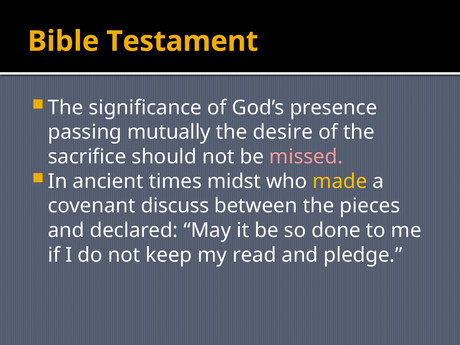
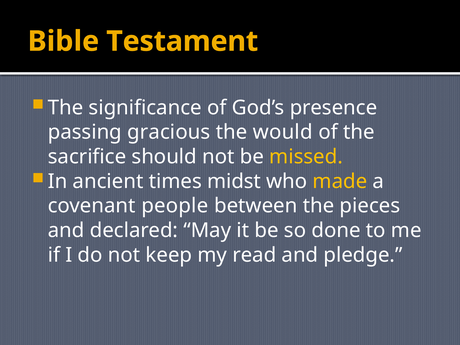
mutually: mutually -> gracious
desire: desire -> would
missed colour: pink -> yellow
discuss: discuss -> people
